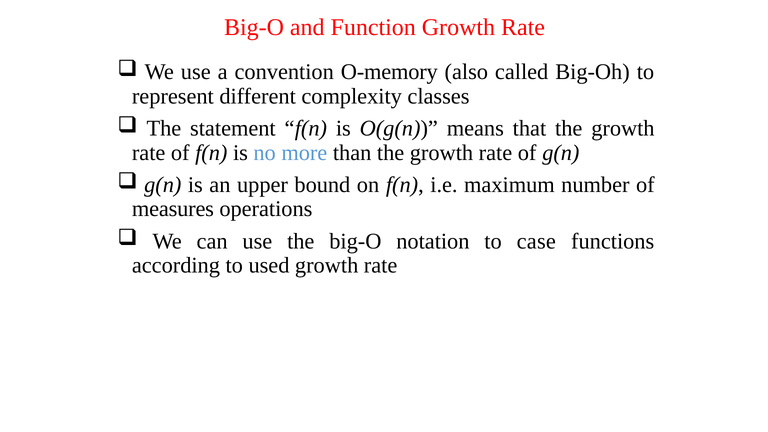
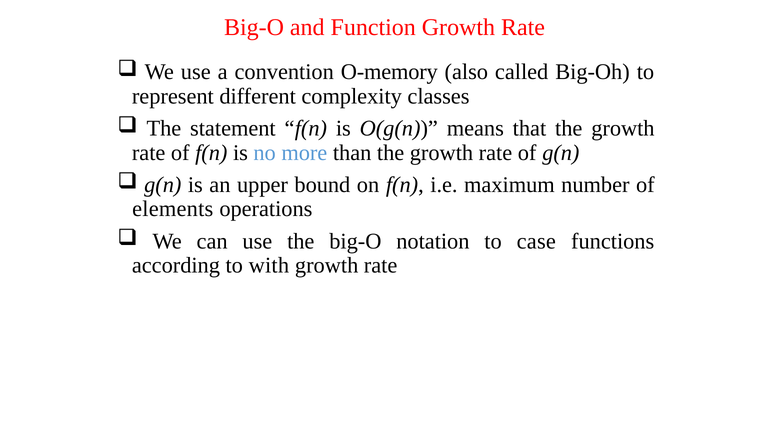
measures: measures -> elements
used: used -> with
